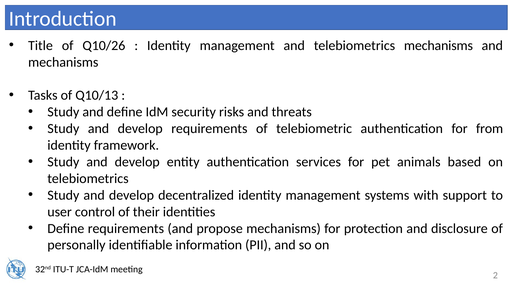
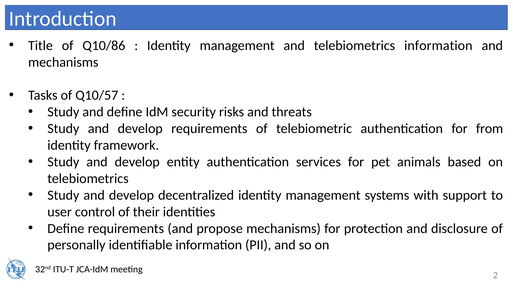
Q10/26: Q10/26 -> Q10/86
telebiometrics mechanisms: mechanisms -> information
Q10/13: Q10/13 -> Q10/57
